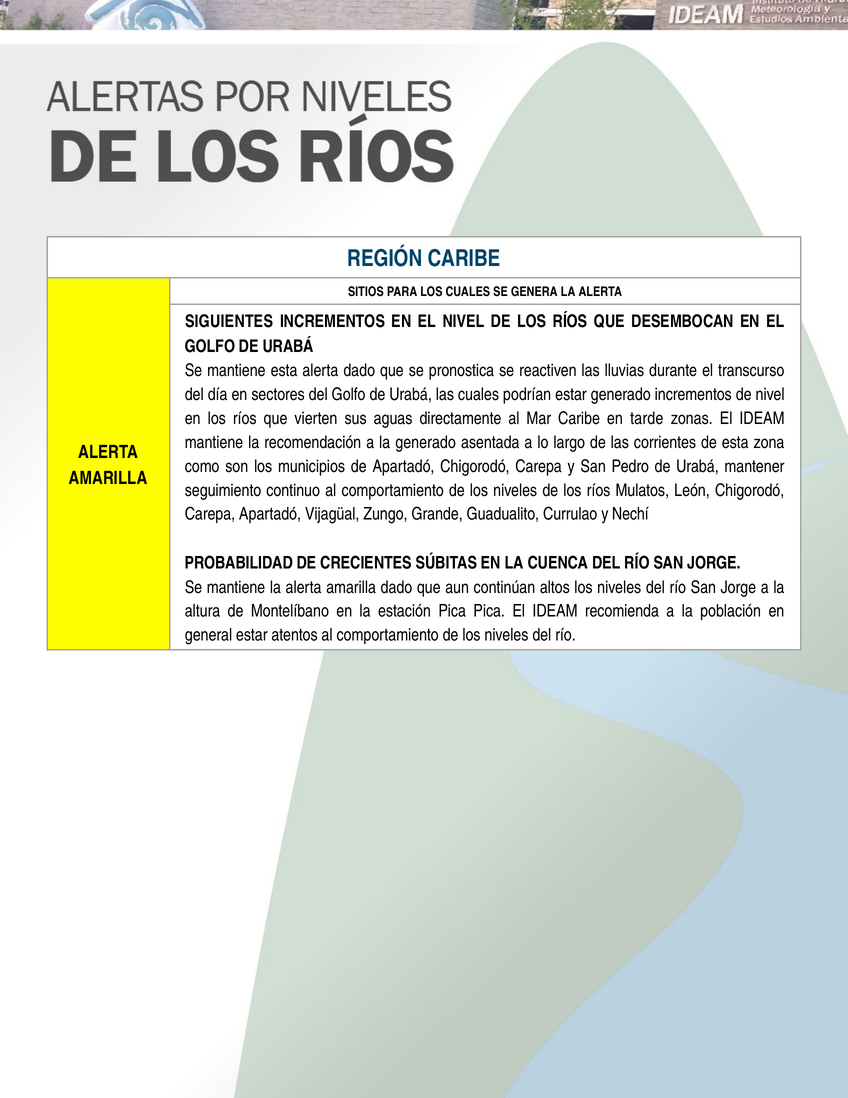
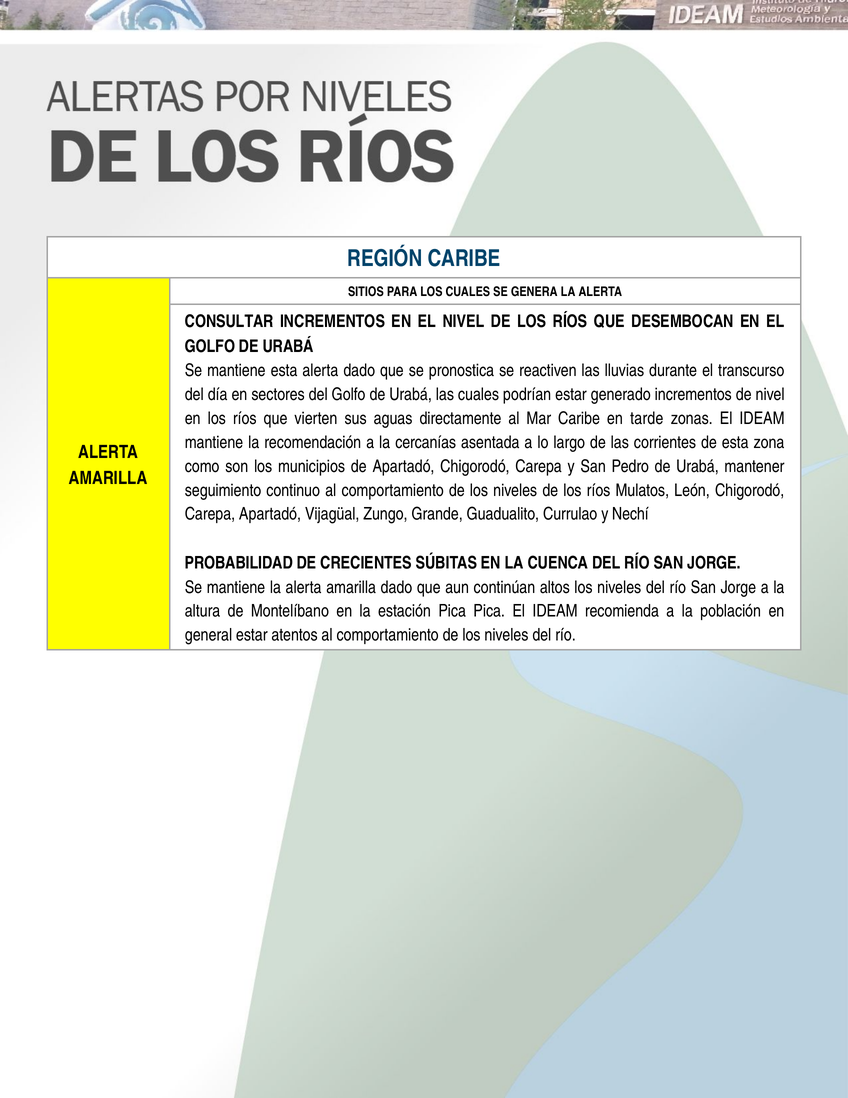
SIGUIENTES: SIGUIENTES -> CONSULTAR
la generado: generado -> cercanías
